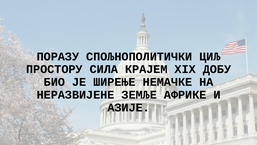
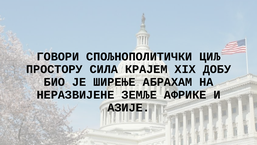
ПОРАЗУ: ПОРАЗУ -> ГОВОРИ
НЕМАЧКЕ: НЕМАЧКЕ -> АБРАХАМ
